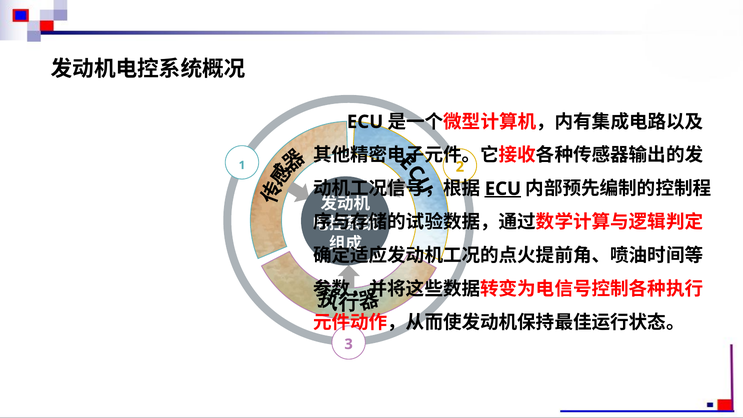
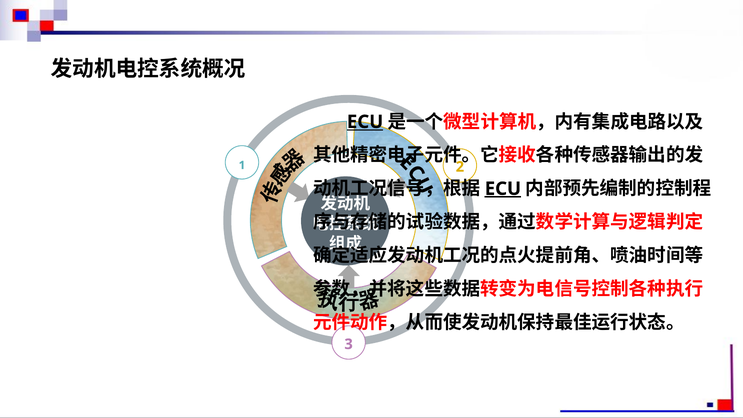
ECU at (365, 122) underline: none -> present
